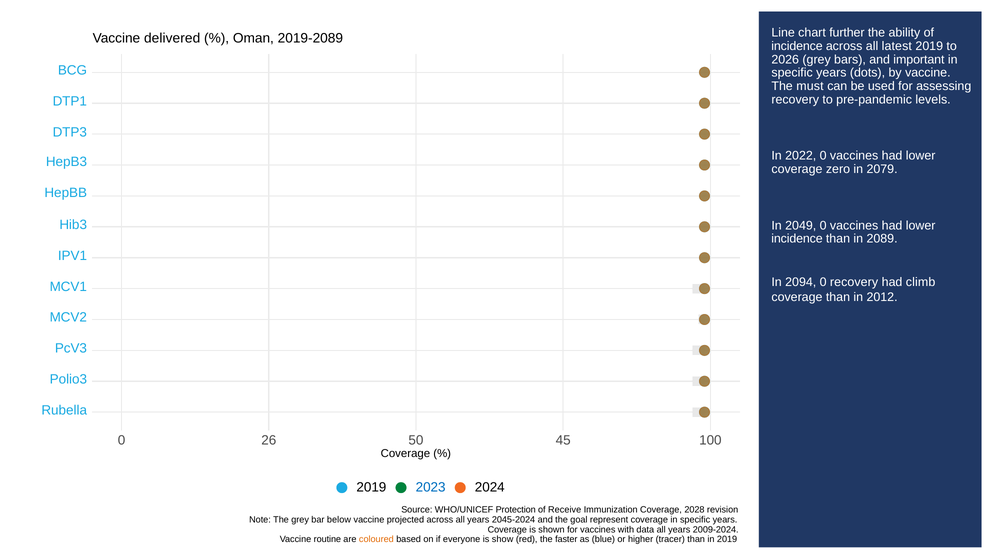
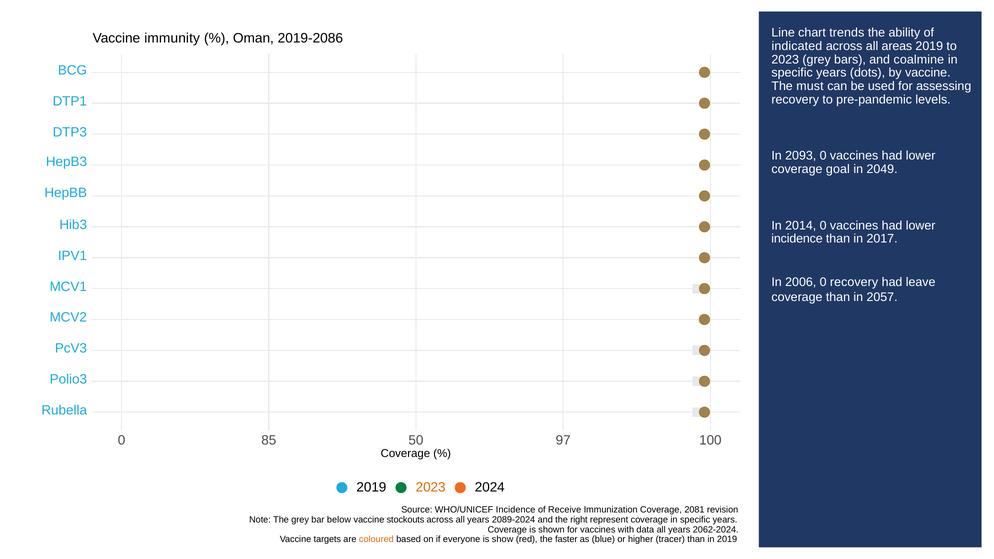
further: further -> trends
delivered: delivered -> immunity
2019-2089: 2019-2089 -> 2019-2086
incidence at (797, 46): incidence -> indicated
latest: latest -> areas
2026 at (785, 60): 2026 -> 2023
important: important -> coalmine
2022: 2022 -> 2093
zero: zero -> goal
2079: 2079 -> 2049
2049: 2049 -> 2014
2089: 2089 -> 2017
2094: 2094 -> 2006
climb: climb -> leave
2012: 2012 -> 2057
26: 26 -> 85
45: 45 -> 97
2023 at (431, 487) colour: blue -> orange
WHO/UNICEF Protection: Protection -> Incidence
2028: 2028 -> 2081
projected: projected -> stockouts
2045-2024: 2045-2024 -> 2089-2024
goal: goal -> right
2009-2024: 2009-2024 -> 2062-2024
routine: routine -> targets
